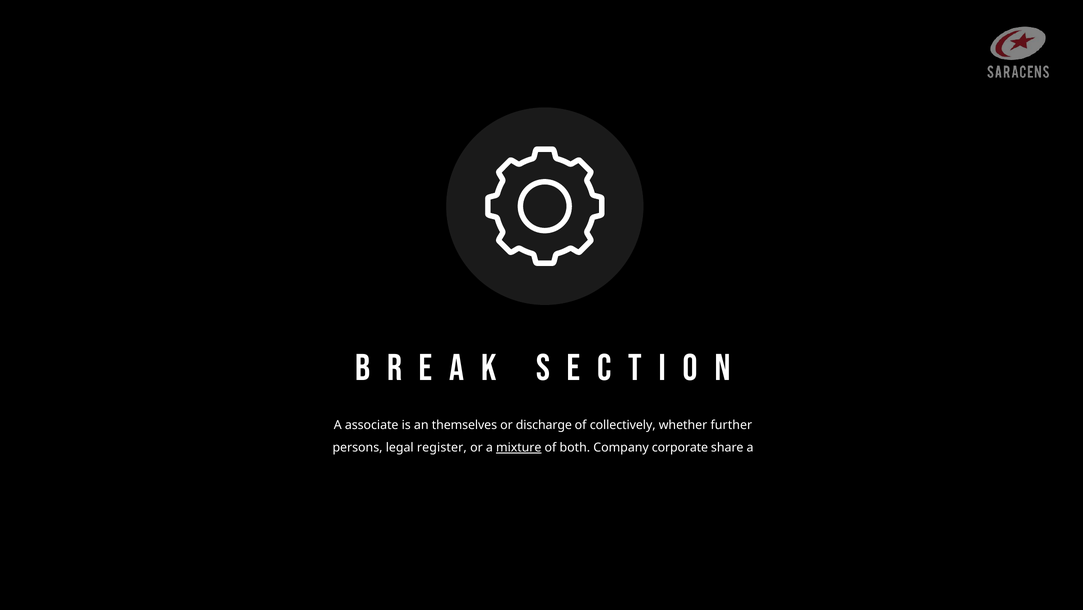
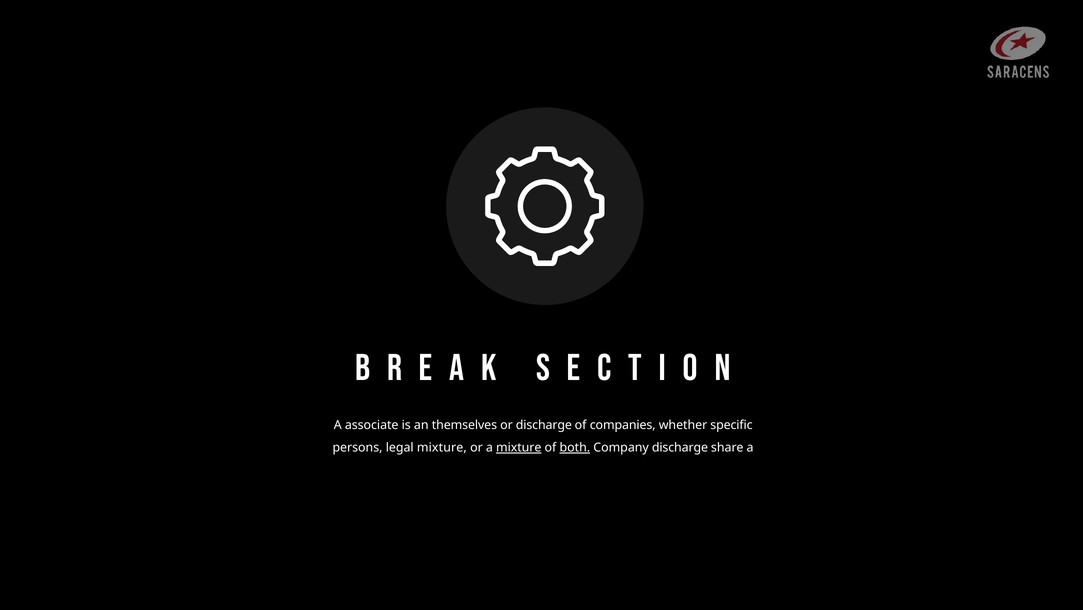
collectively: collectively -> companies
further: further -> specific
legal register: register -> mixture
both underline: none -> present
Company corporate: corporate -> discharge
